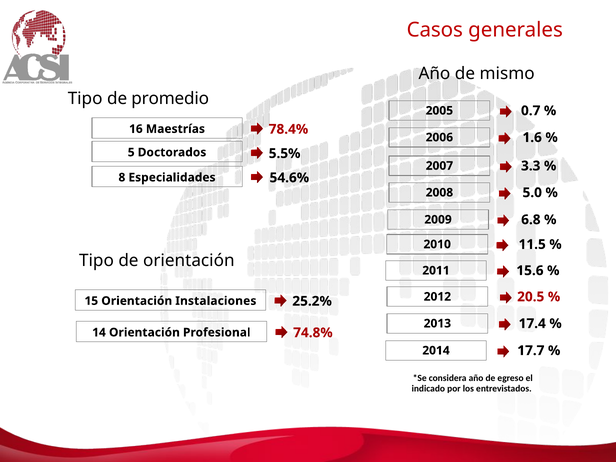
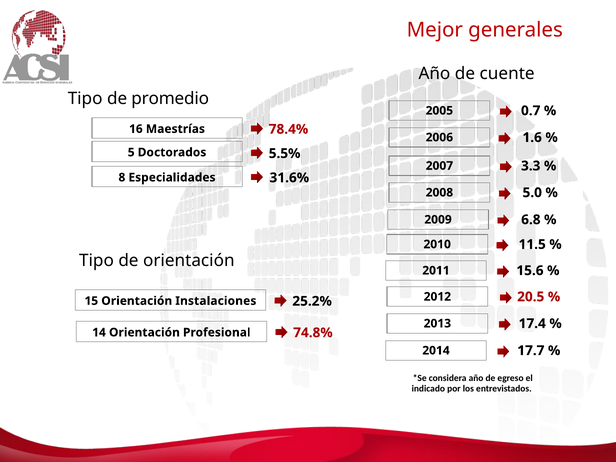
Casos: Casos -> Mejor
mismo: mismo -> cuente
54.6%: 54.6% -> 31.6%
